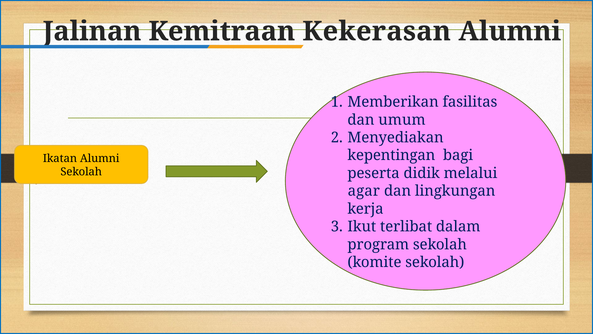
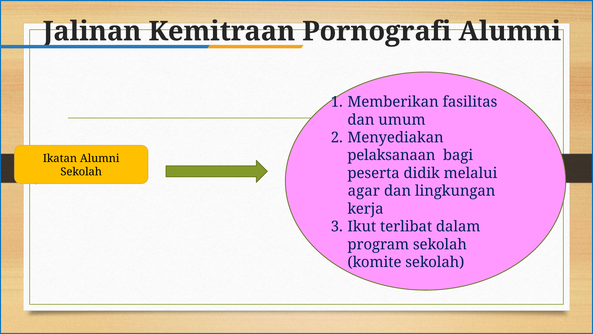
Kekerasan: Kekerasan -> Pornografi
kepentingan: kepentingan -> pelaksanaan
